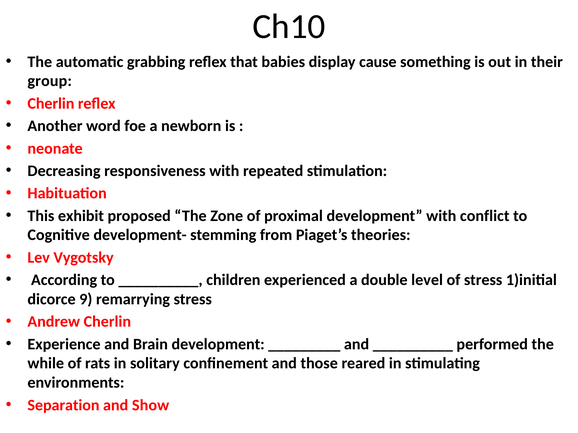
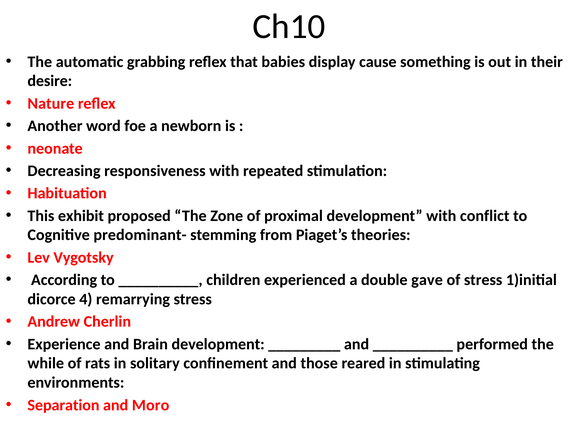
group: group -> desire
Cherlin at (51, 104): Cherlin -> Nature
development-: development- -> predominant-
level: level -> gave
9: 9 -> 4
Show: Show -> Moro
